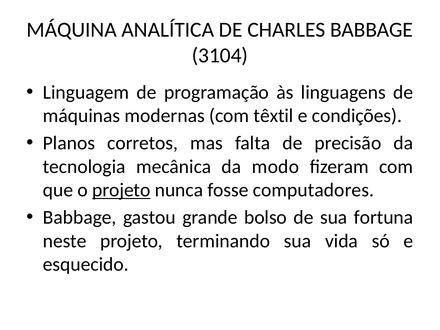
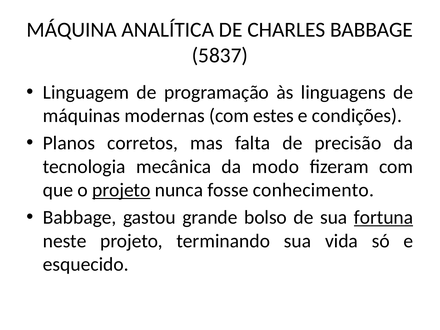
3104: 3104 -> 5837
têxtil: têxtil -> estes
computadores: computadores -> conhecimento
fortuna underline: none -> present
